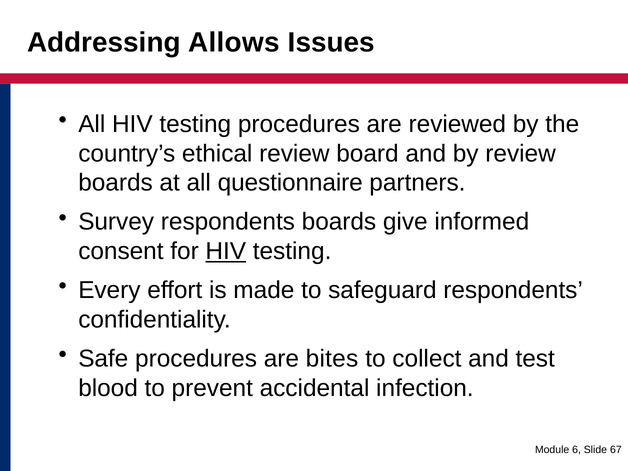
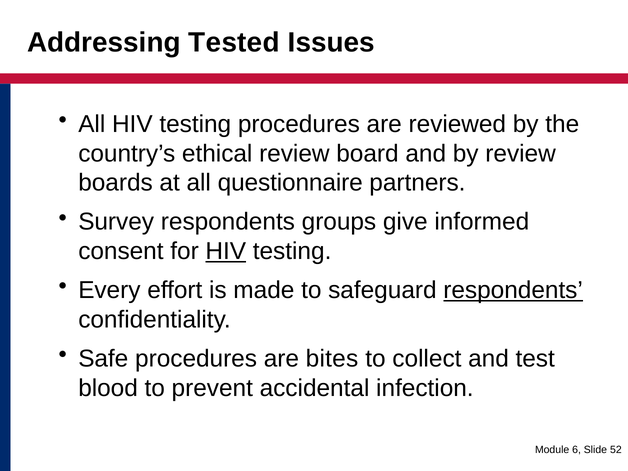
Allows: Allows -> Tested
respondents boards: boards -> groups
respondents at (513, 290) underline: none -> present
67: 67 -> 52
